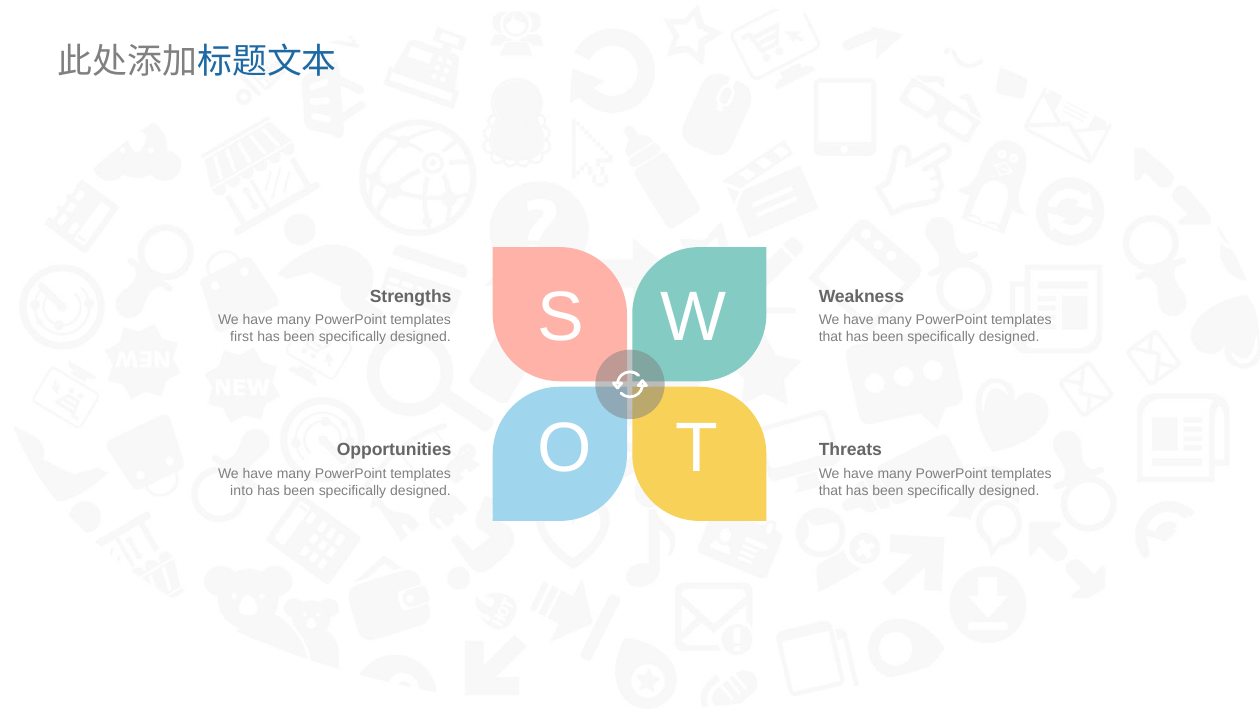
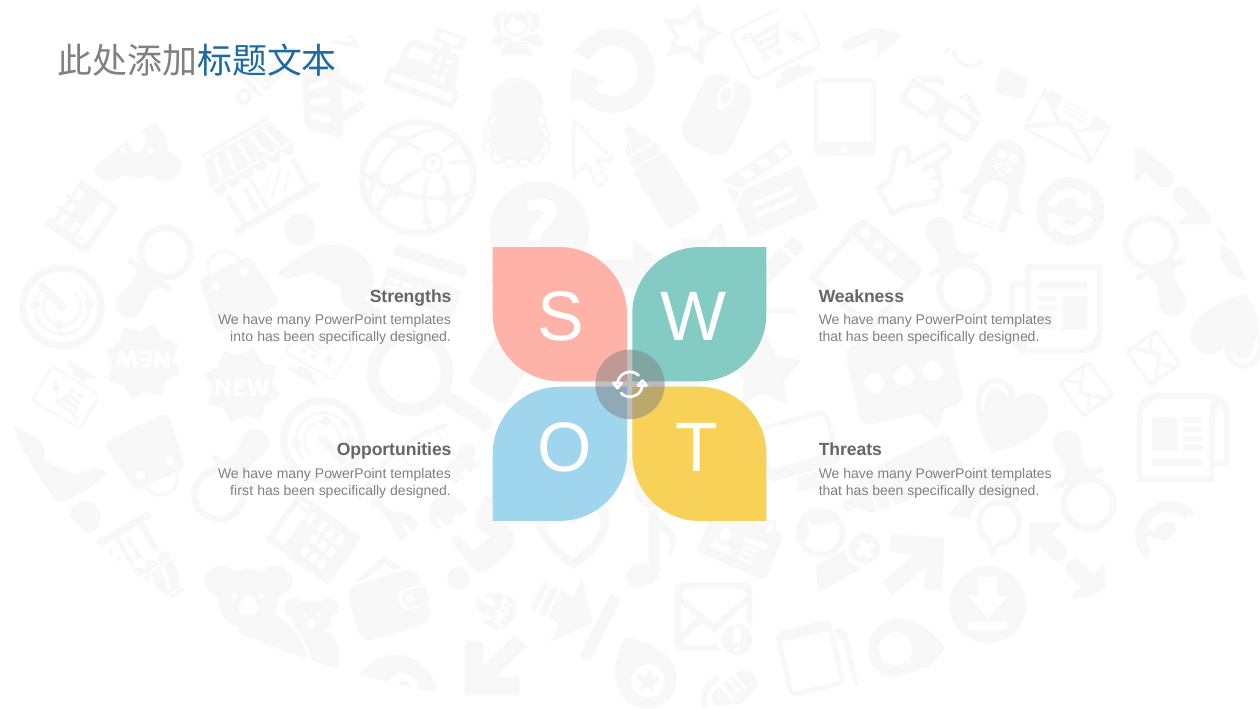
first: first -> into
into: into -> first
